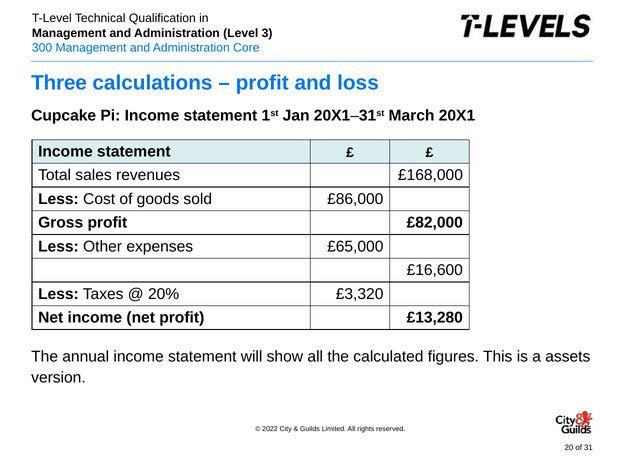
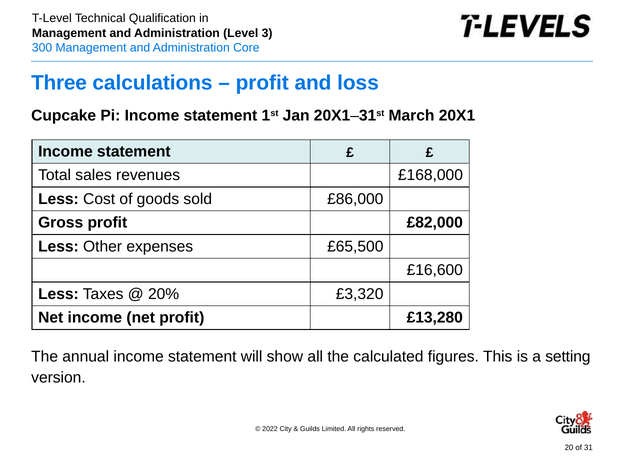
£65,000: £65,000 -> £65,500
assets: assets -> setting
